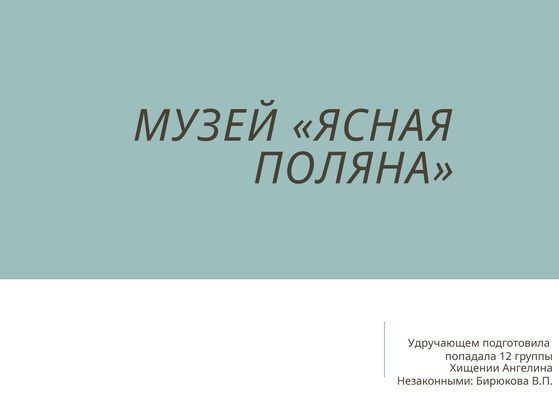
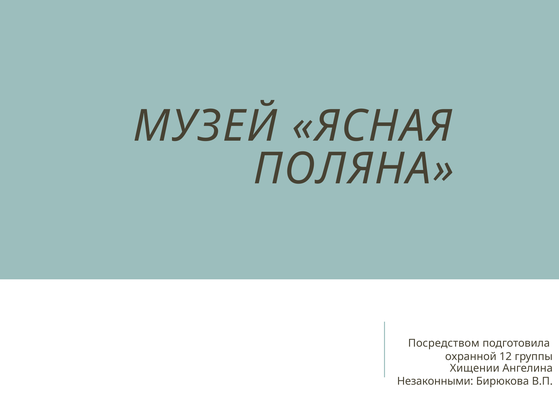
Удручающем: Удручающем -> Посредством
попадала: попадала -> охранной
